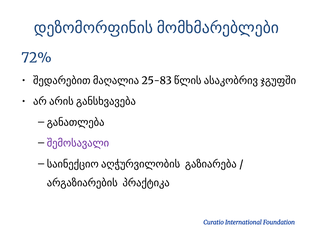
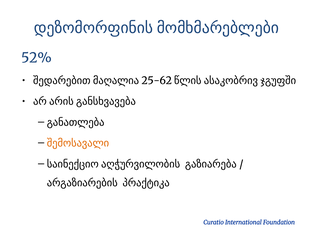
72%: 72% -> 52%
25-83: 25-83 -> 25-62
შემოსავალი colour: purple -> orange
